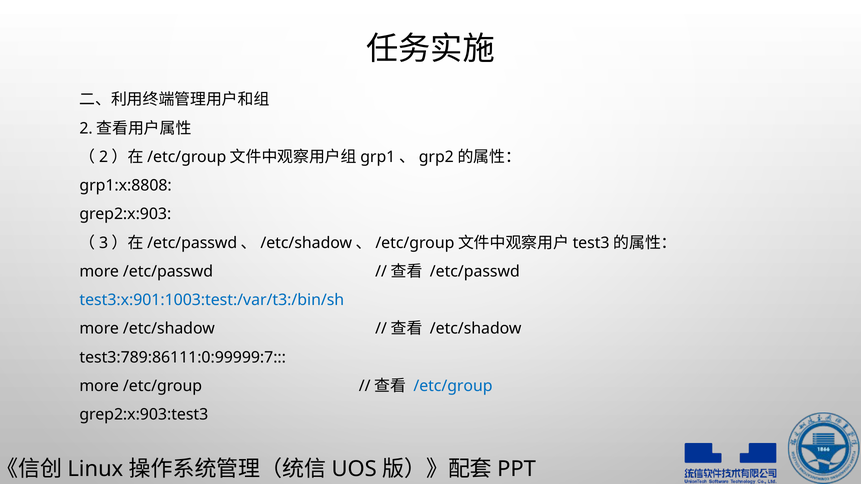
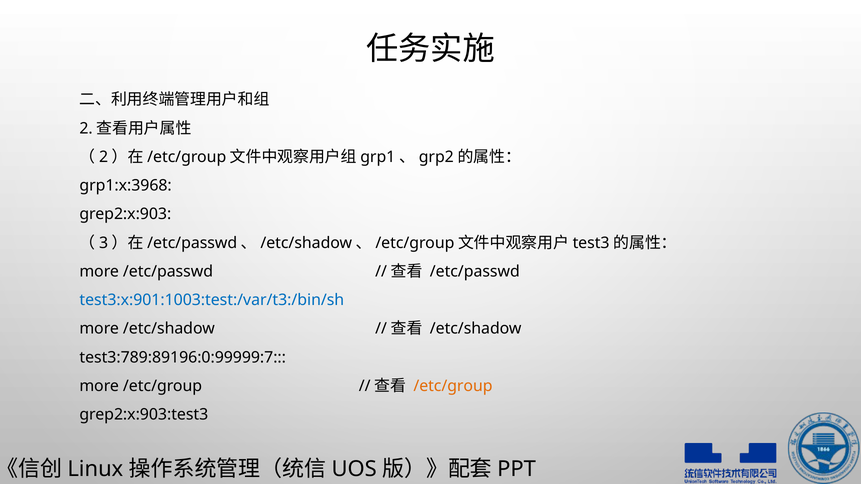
grp1:x:8808: grp1:x:8808 -> grp1:x:3968
test3:789:86111:0:99999:7: test3:789:86111:0:99999:7 -> test3:789:89196:0:99999:7
/etc/group at (453, 386) colour: blue -> orange
